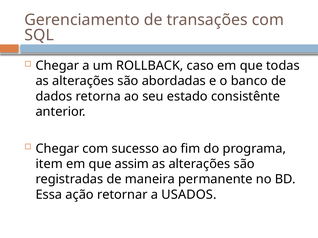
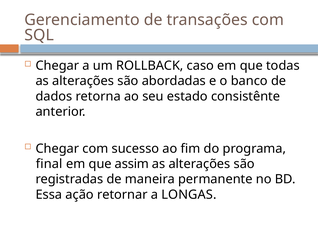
item: item -> final
USADOS: USADOS -> LONGAS
